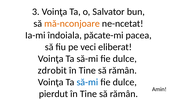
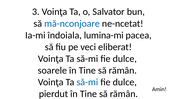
mă-nconjoare colour: orange -> blue
păcate-mi: păcate-mi -> lumina-mi
zdrobit: zdrobit -> soarele
